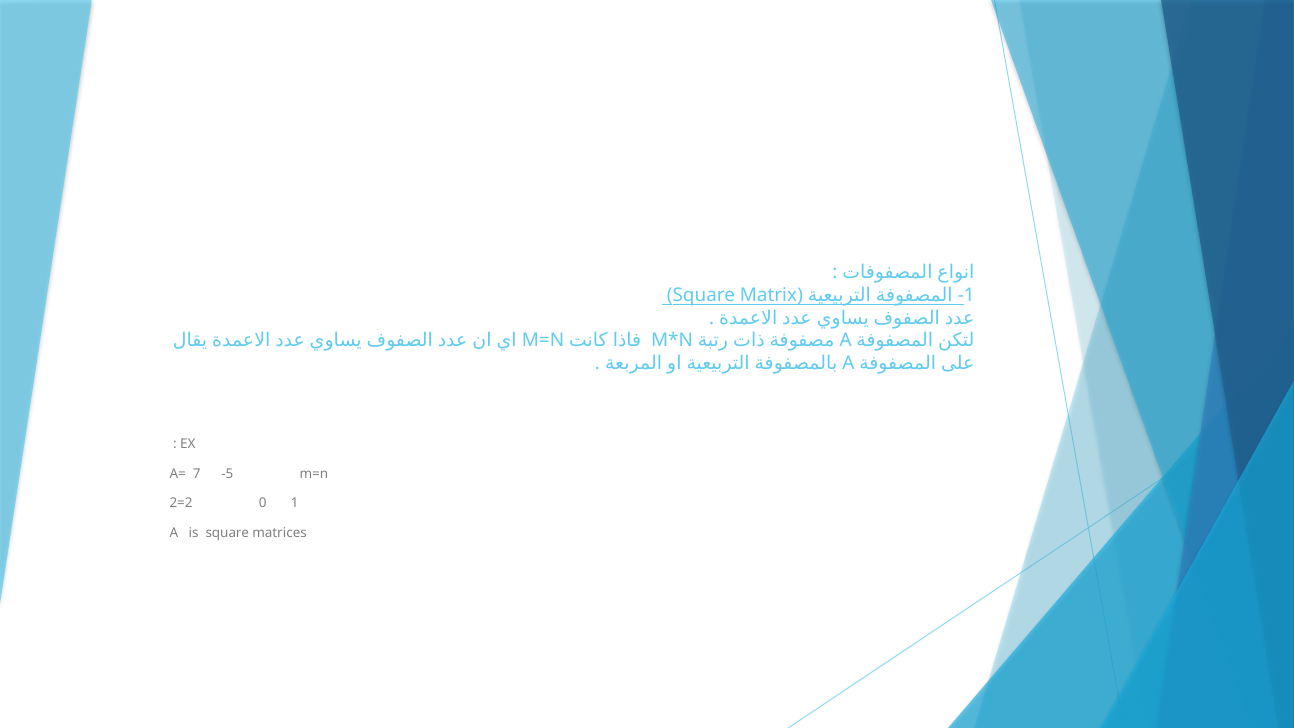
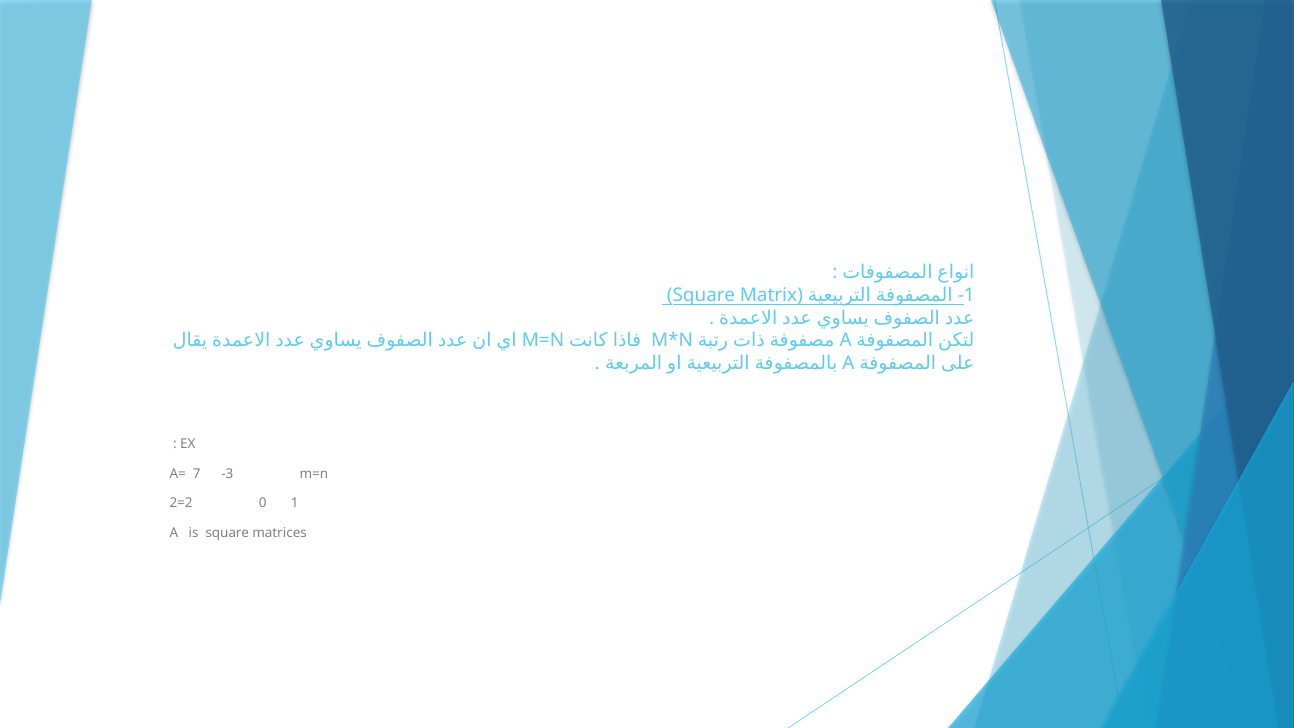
-5: -5 -> -3
